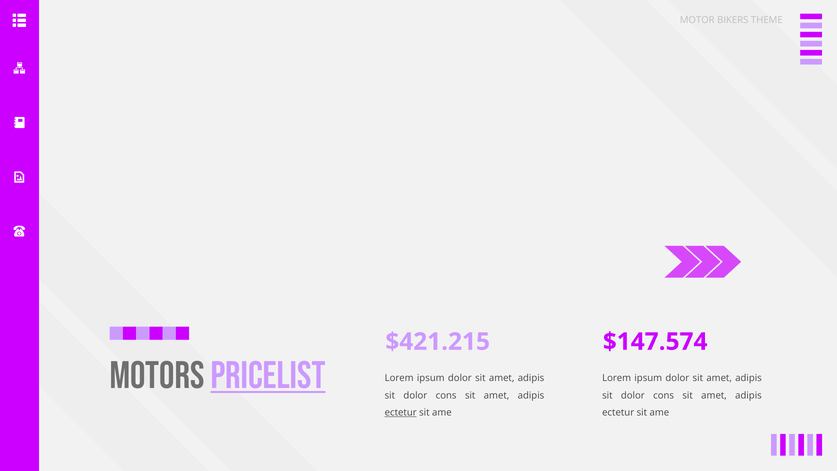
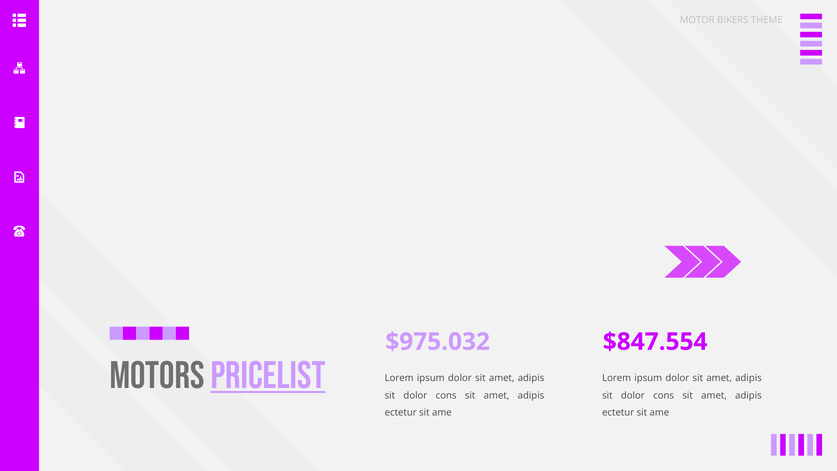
$421.215: $421.215 -> $975.032
$147.574: $147.574 -> $847.554
ectetur at (401, 412) underline: present -> none
